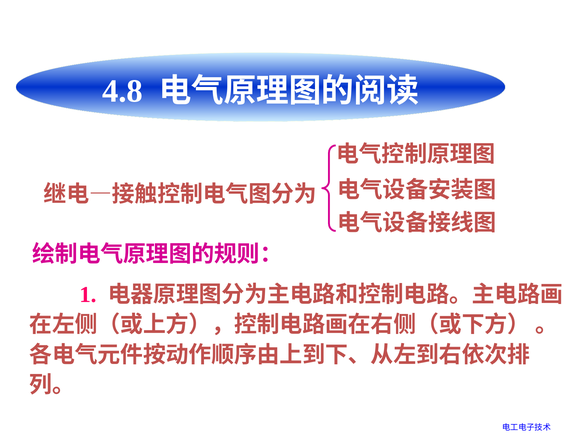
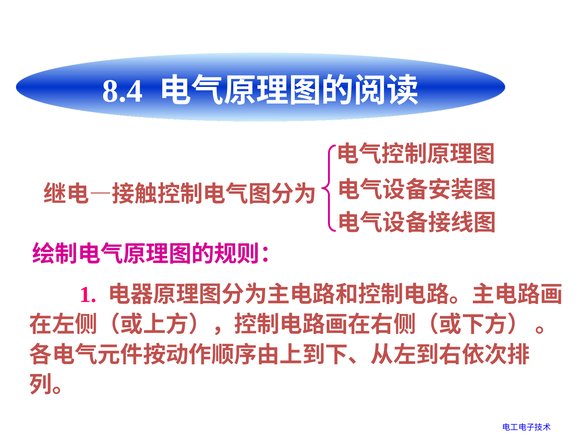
4.8: 4.8 -> 8.4
